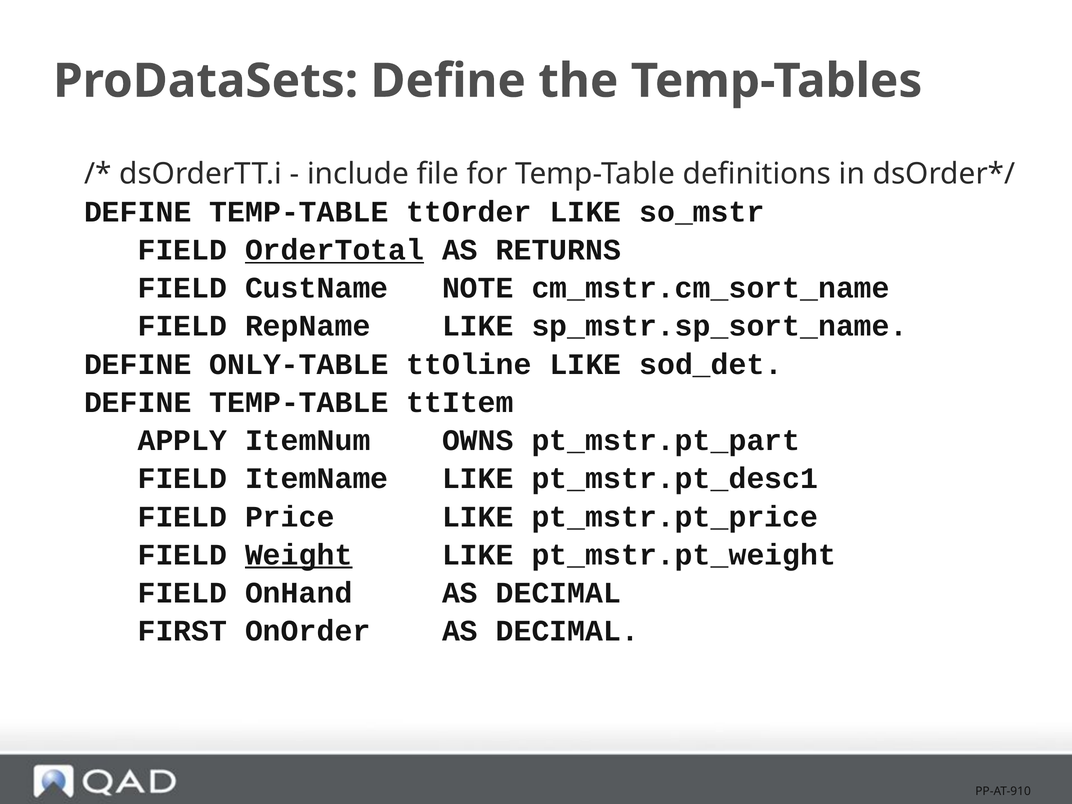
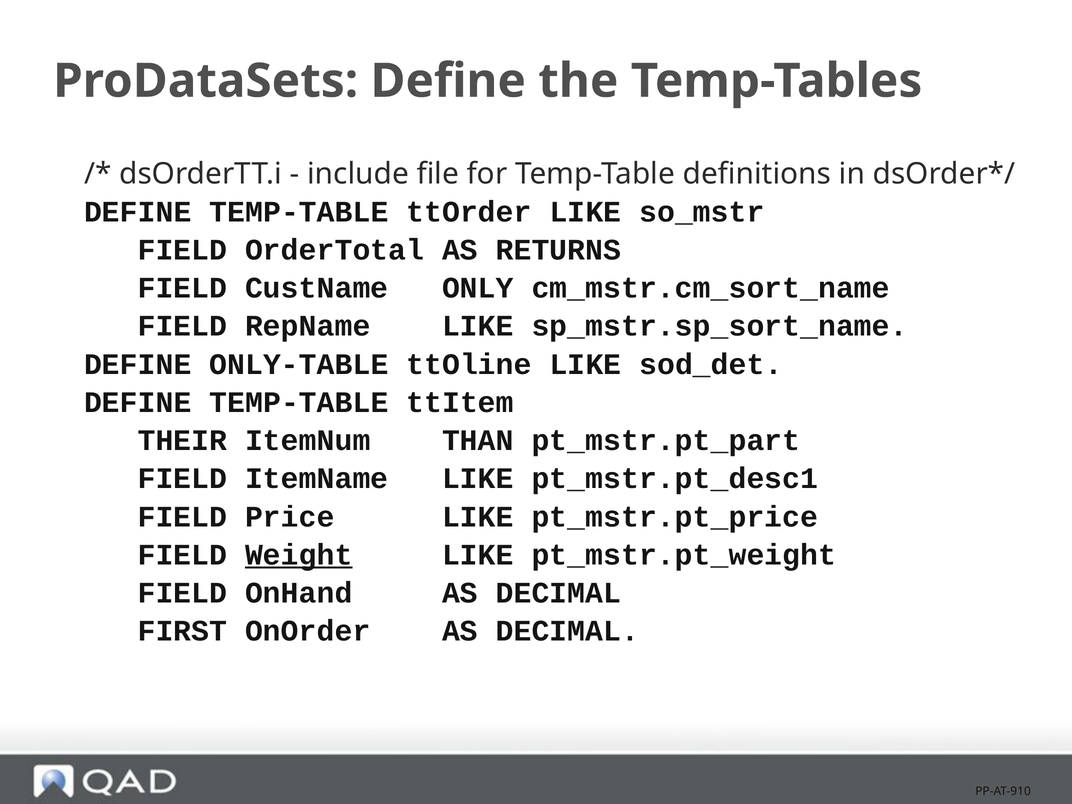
OrderTotal underline: present -> none
NOTE: NOTE -> ONLY
APPLY: APPLY -> THEIR
OWNS: OWNS -> THAN
